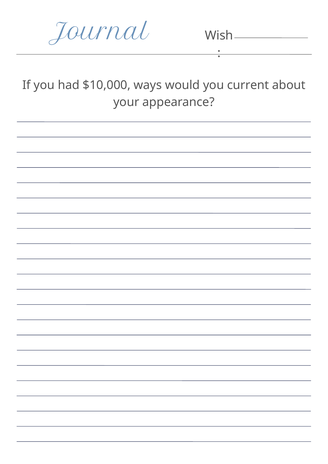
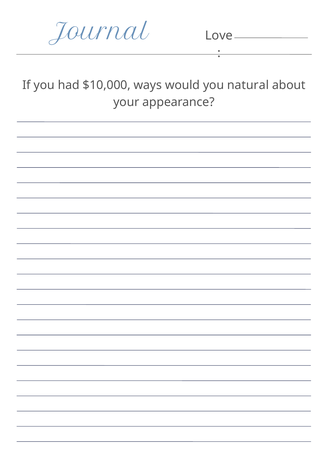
Wish: Wish -> Love
current: current -> natural
